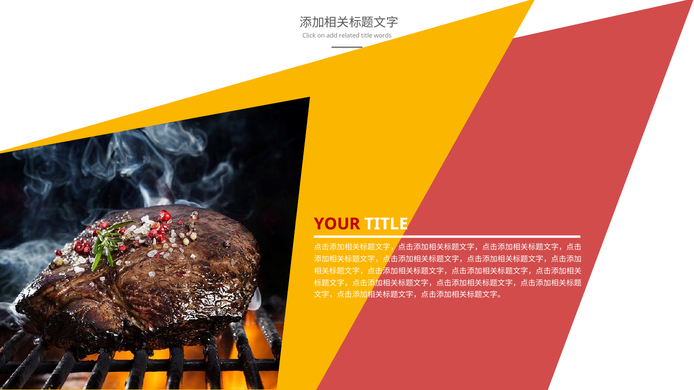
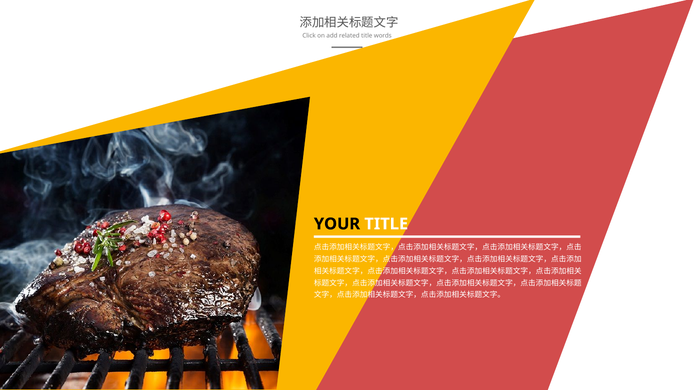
YOUR colour: red -> black
